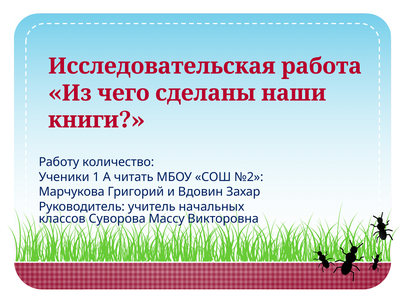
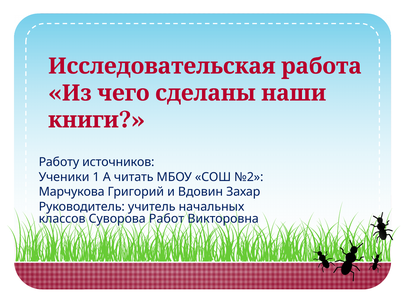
количество: количество -> источников
Массу: Массу -> Работ
